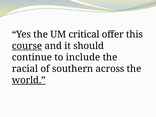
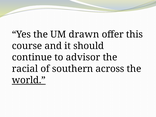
critical: critical -> drawn
course underline: present -> none
include: include -> advisor
